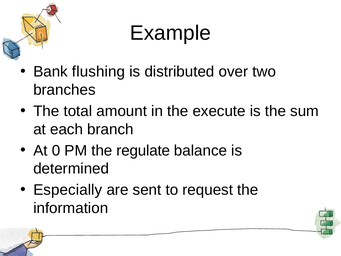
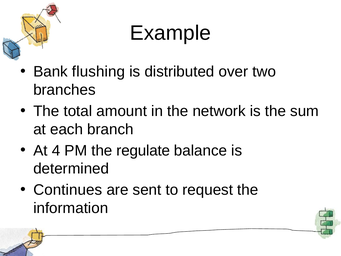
execute: execute -> network
0: 0 -> 4
Especially: Especially -> Continues
